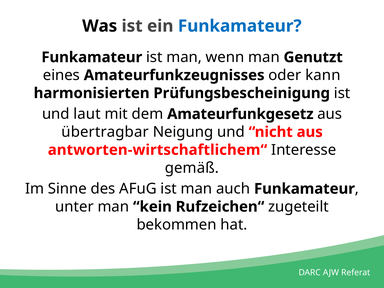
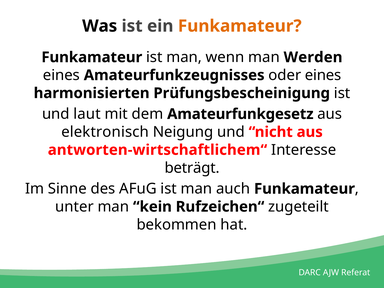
Funkamateur at (240, 26) colour: blue -> orange
Genutzt: Genutzt -> Werden
oder kann: kann -> eines
übertragbar: übertragbar -> elektronisch
gemäß: gemäß -> beträgt
